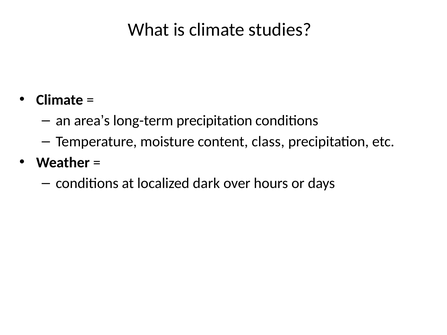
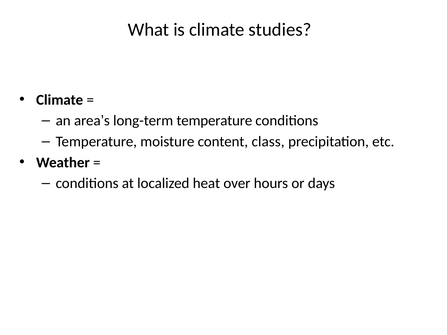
long-term precipitation: precipitation -> temperature
dark: dark -> heat
